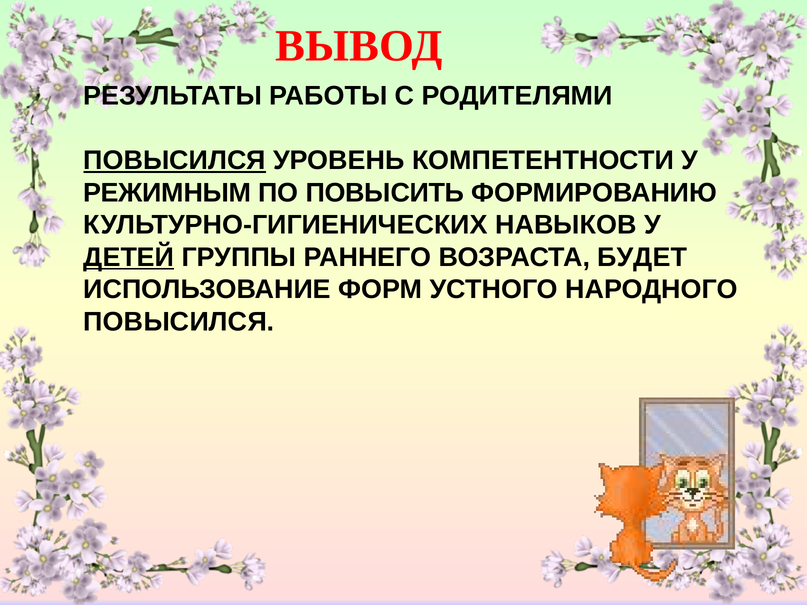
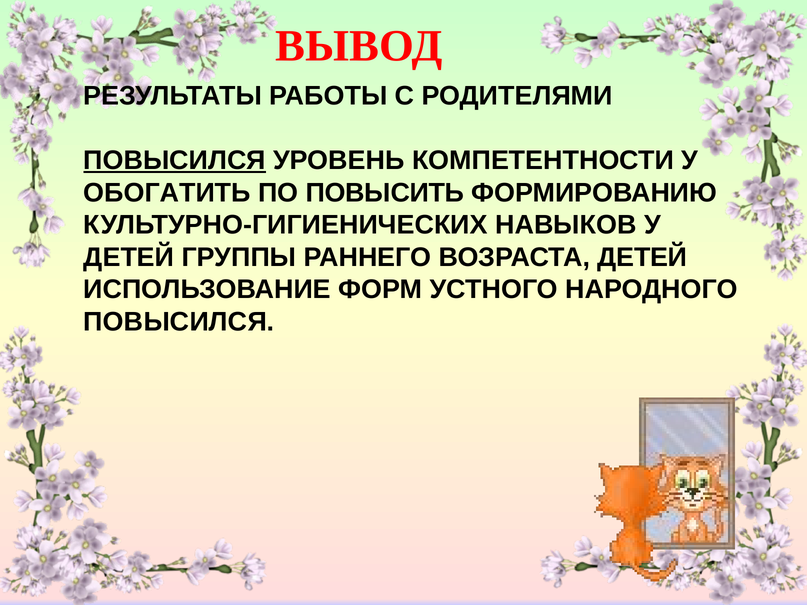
РЕЖИМНЫМ: РЕЖИМНЫМ -> ОБОГАТИТЬ
ДЕТЕЙ at (129, 257) underline: present -> none
ВОЗРАСТА БУДЕТ: БУДЕТ -> ДЕТЕЙ
